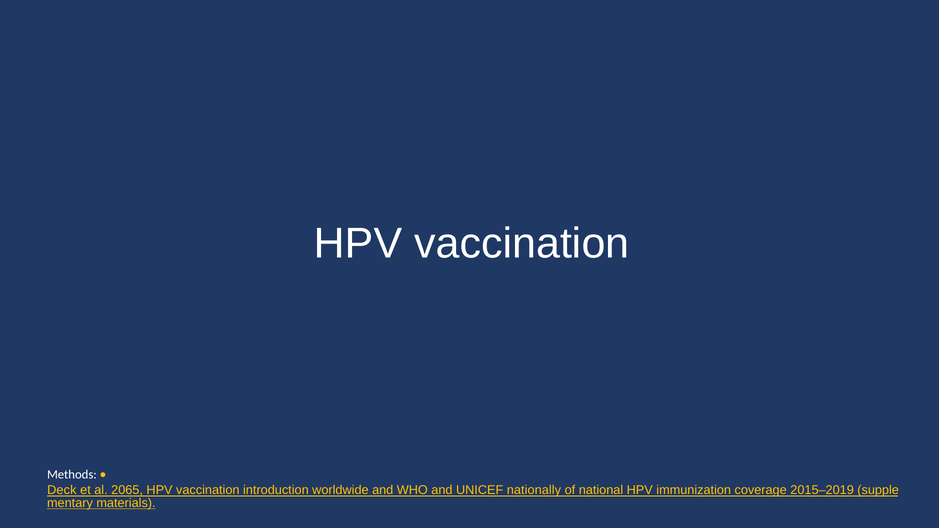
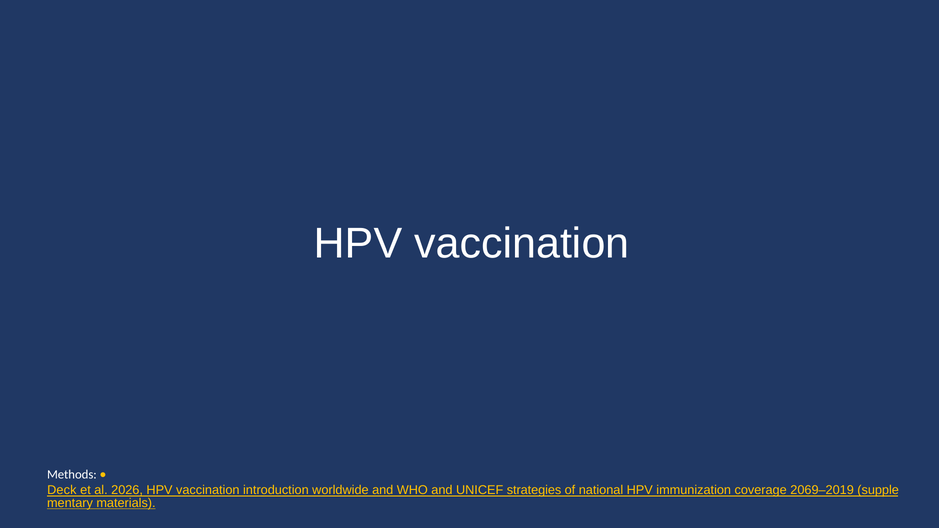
2065: 2065 -> 2026
nationally: nationally -> strategies
2015–2019: 2015–2019 -> 2069–2019
